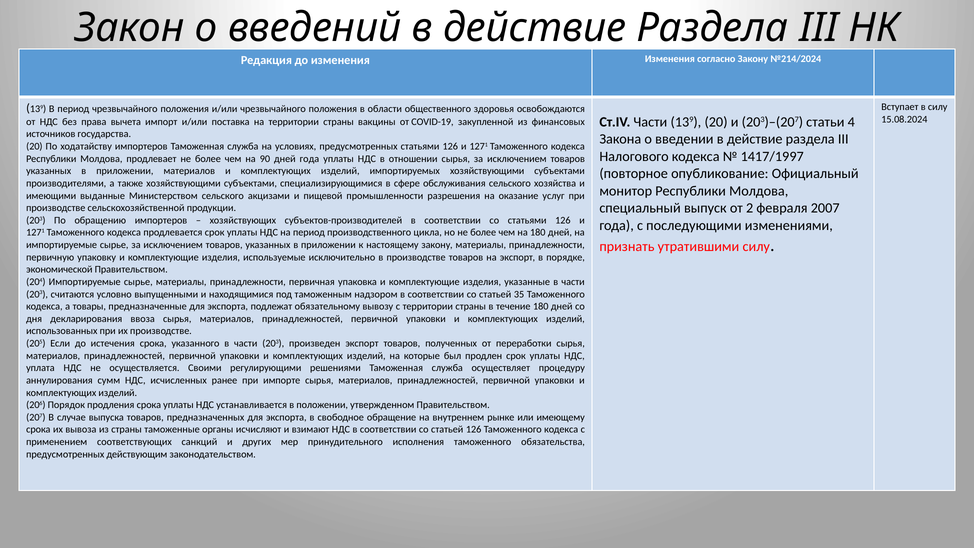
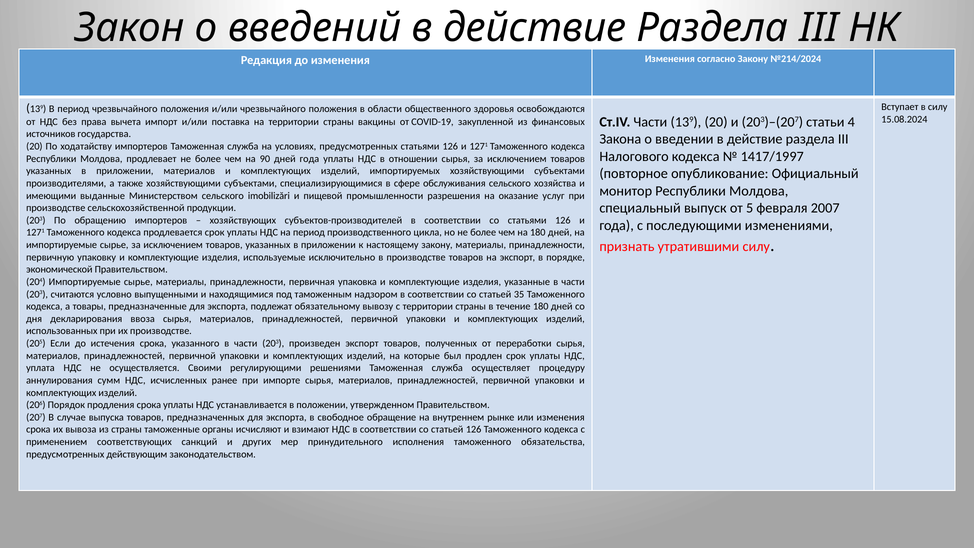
акцизами: акцизами -> imobilizări
2: 2 -> 5
или имеющему: имеющему -> изменения
